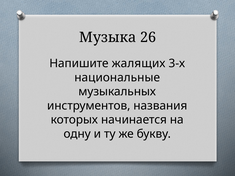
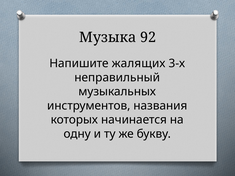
26: 26 -> 92
национальные: национальные -> неправильный
